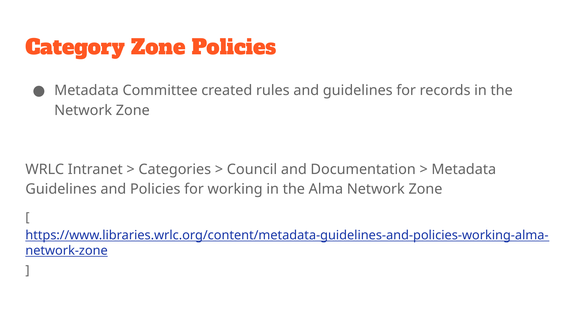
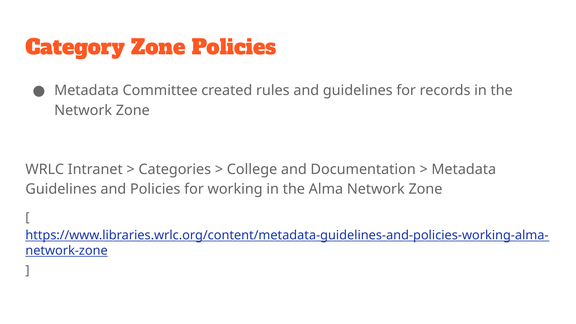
Council: Council -> College
